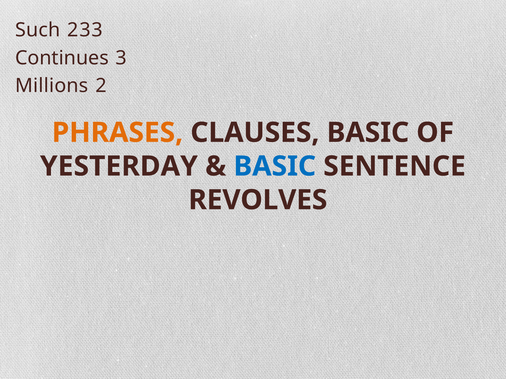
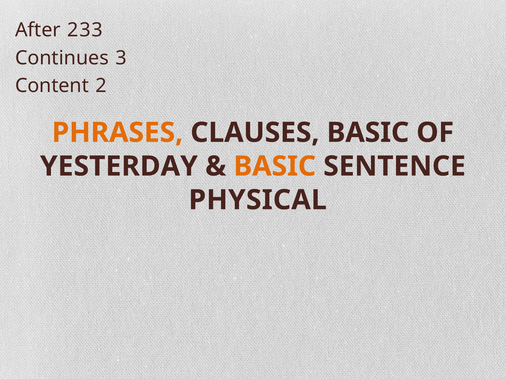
Such: Such -> After
Millions: Millions -> Content
BASIC at (275, 166) colour: blue -> orange
REVOLVES: REVOLVES -> PHYSICAL
